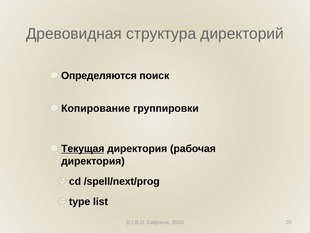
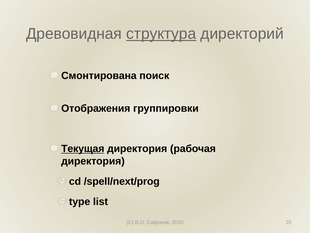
структура underline: none -> present
Определяются: Определяются -> Смонтирована
Копирование: Копирование -> Отображения
